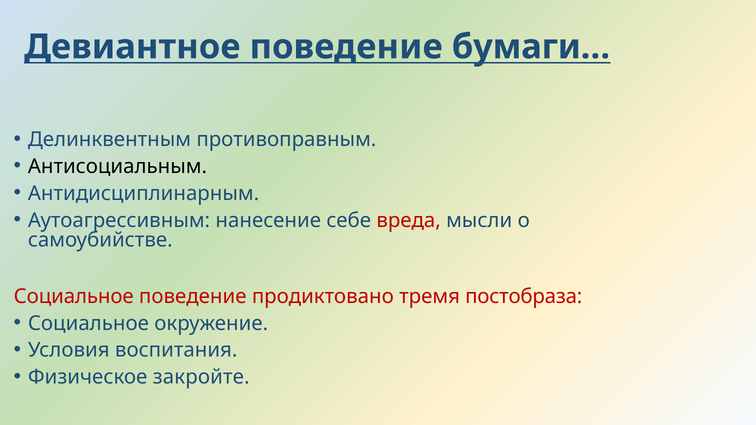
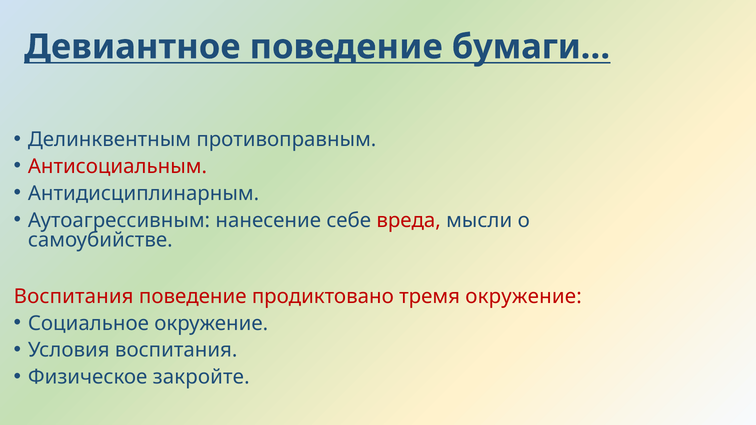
Антисоциальным colour: black -> red
Социальное at (74, 296): Социальное -> Воспитания
тремя постобраза: постобраза -> окружение
